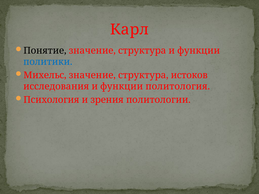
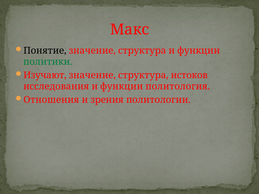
Карл: Карл -> Макс
политики colour: blue -> green
Михельс: Михельс -> Изучают
Психология: Психология -> Отношения
